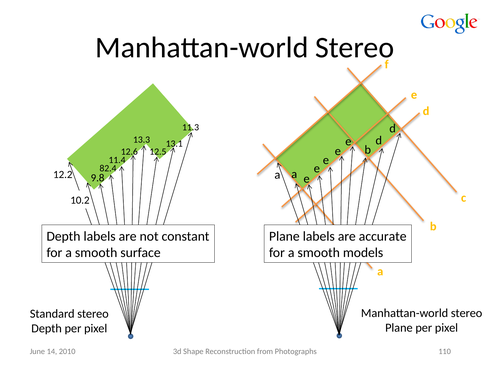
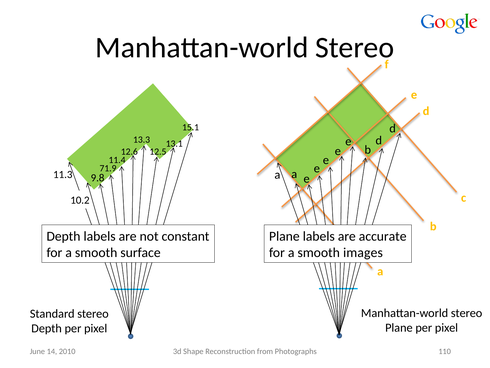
11.3: 11.3 -> 15.1
82.4: 82.4 -> 71.9
12.2: 12.2 -> 11.3
models: models -> images
